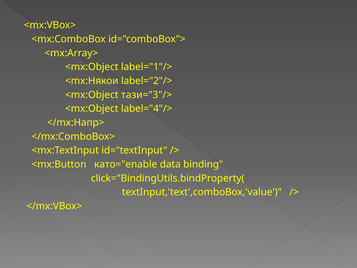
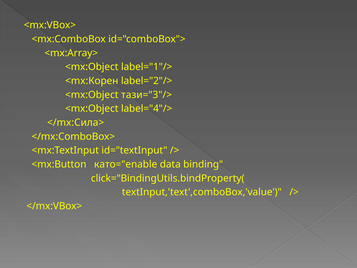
<mx:Някои: <mx:Някои -> <mx:Корен
</mx:Напр>: </mx:Напр> -> </mx:Сила>
